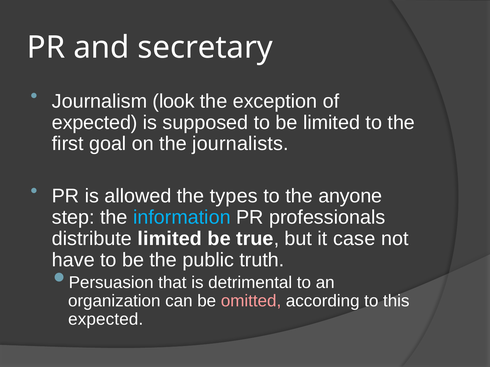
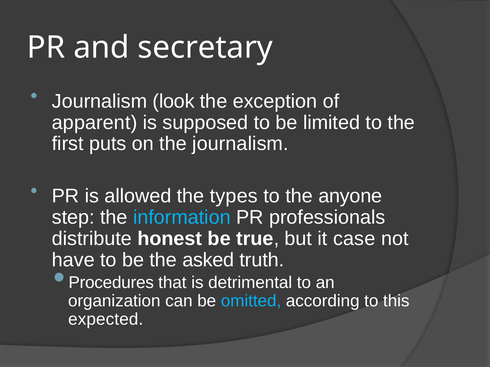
expected at (95, 123): expected -> apparent
goal: goal -> puts
the journalists: journalists -> journalism
distribute limited: limited -> honest
public: public -> asked
Persuasion: Persuasion -> Procedures
omitted colour: pink -> light blue
